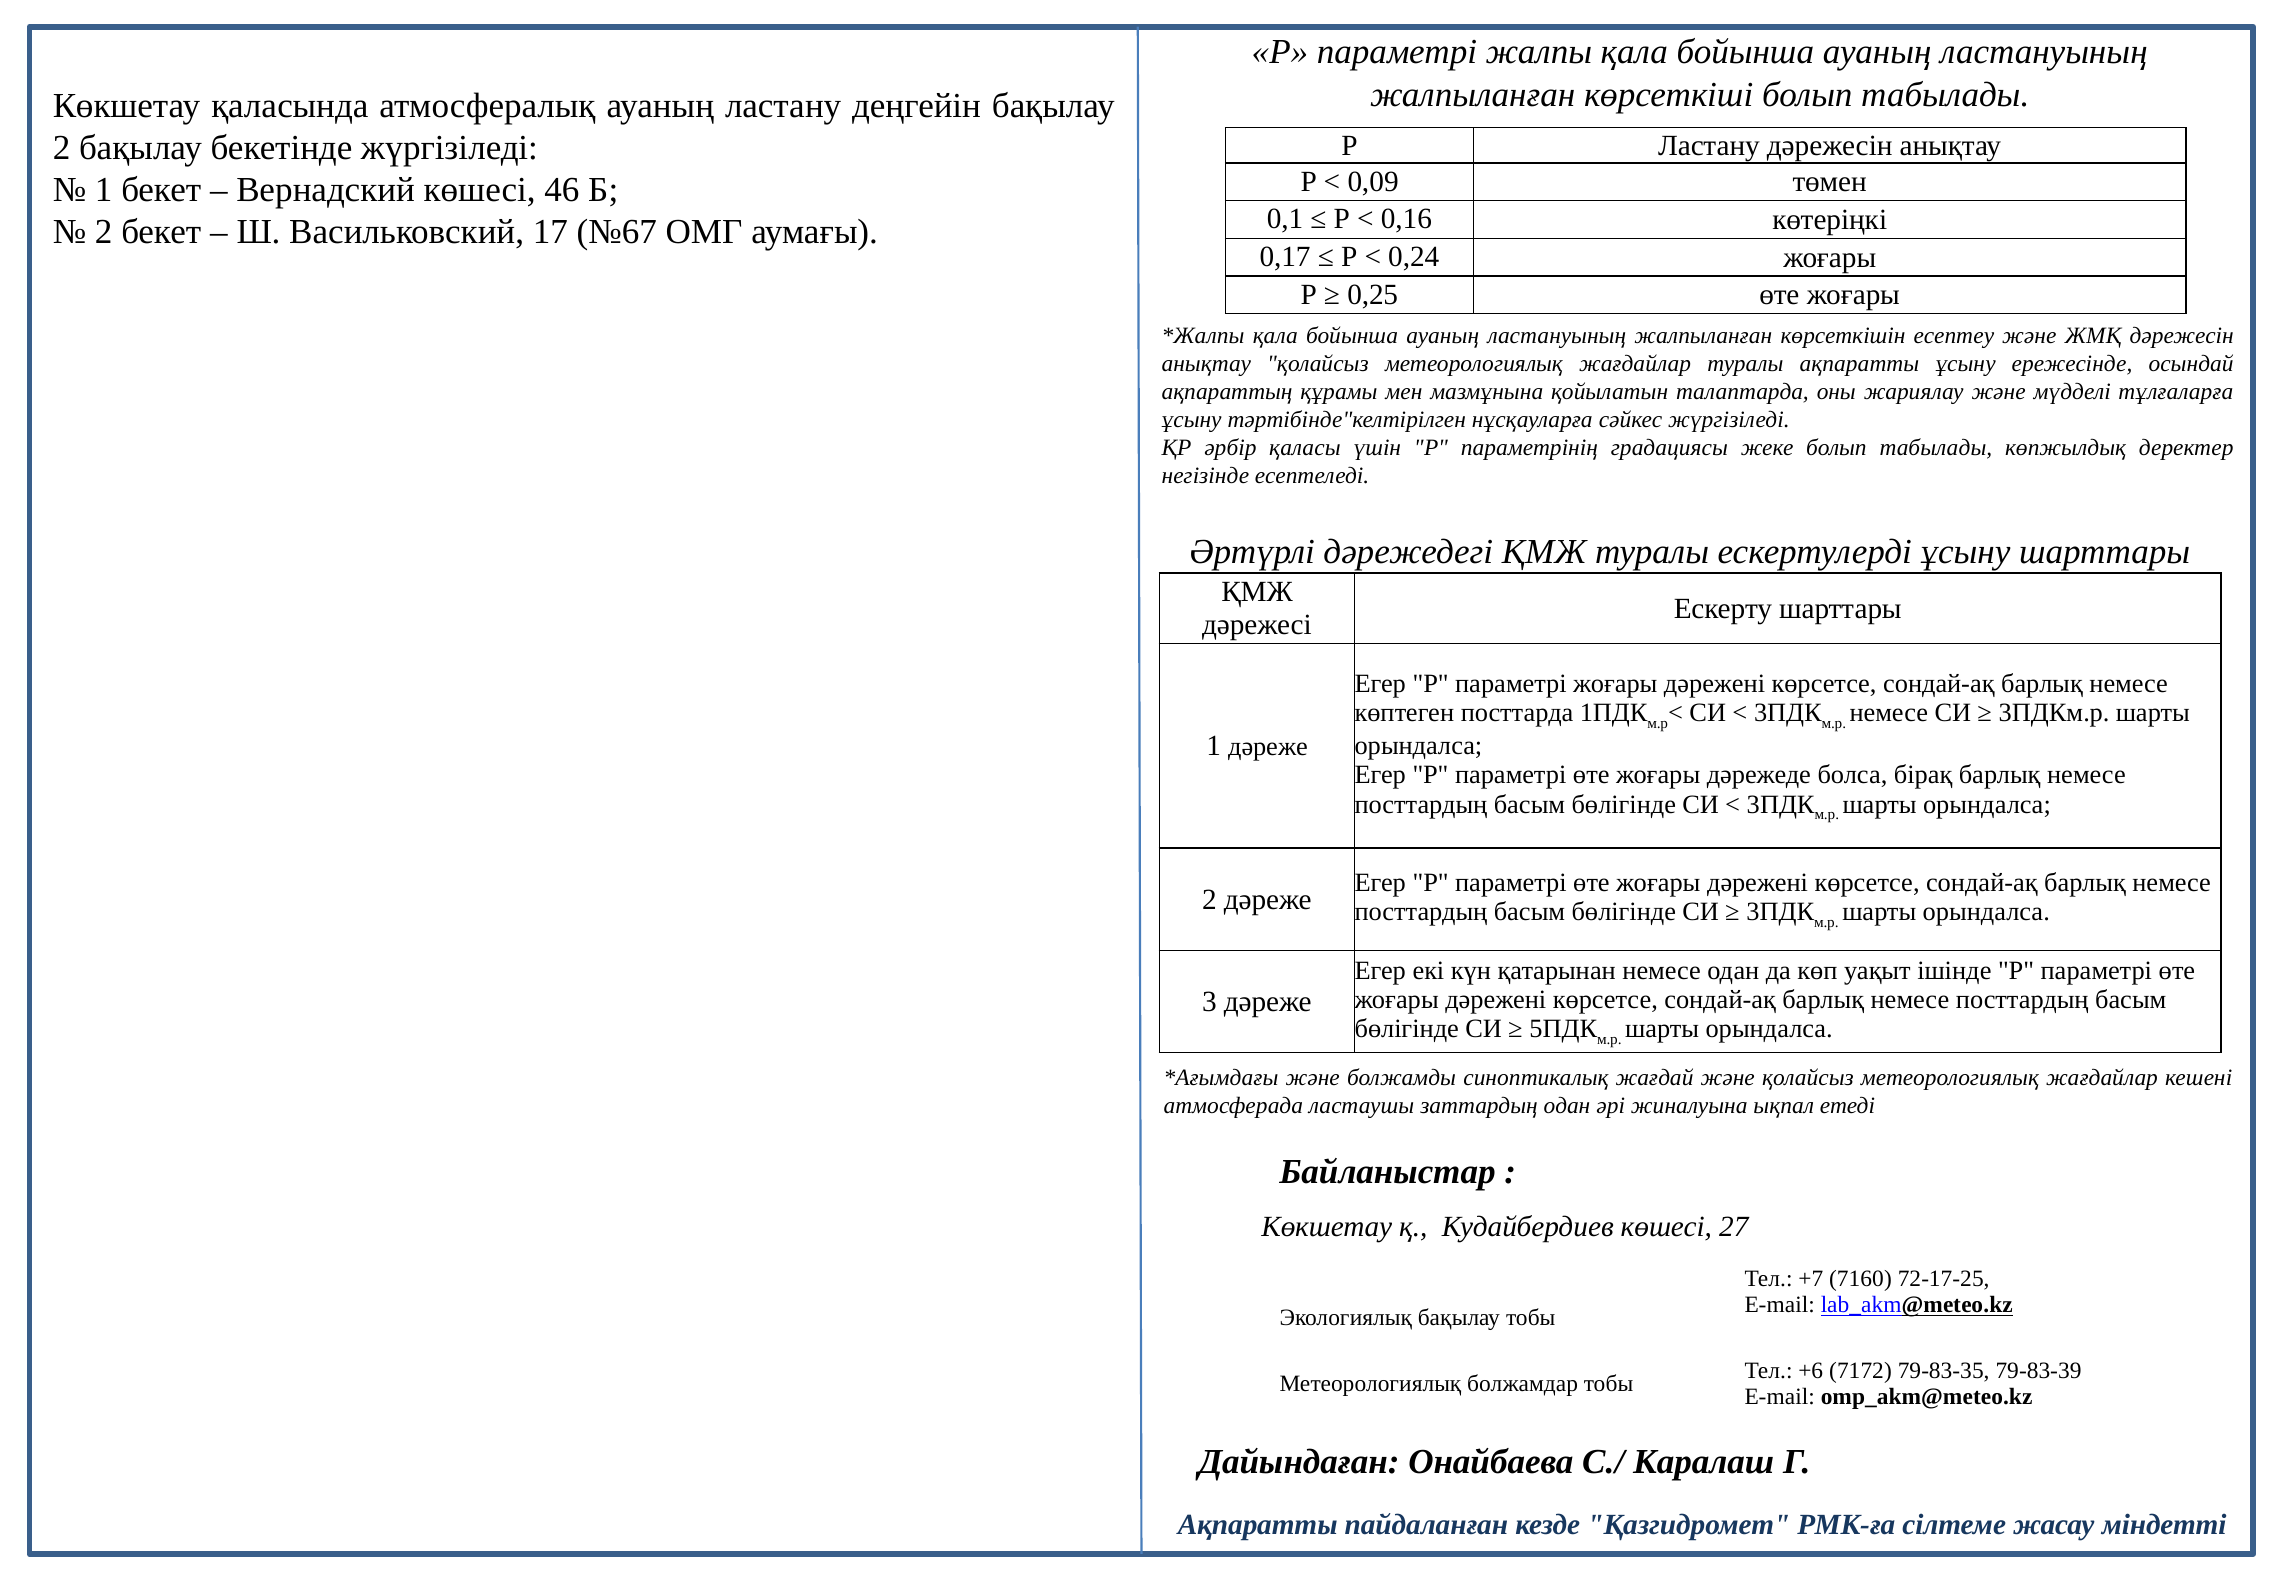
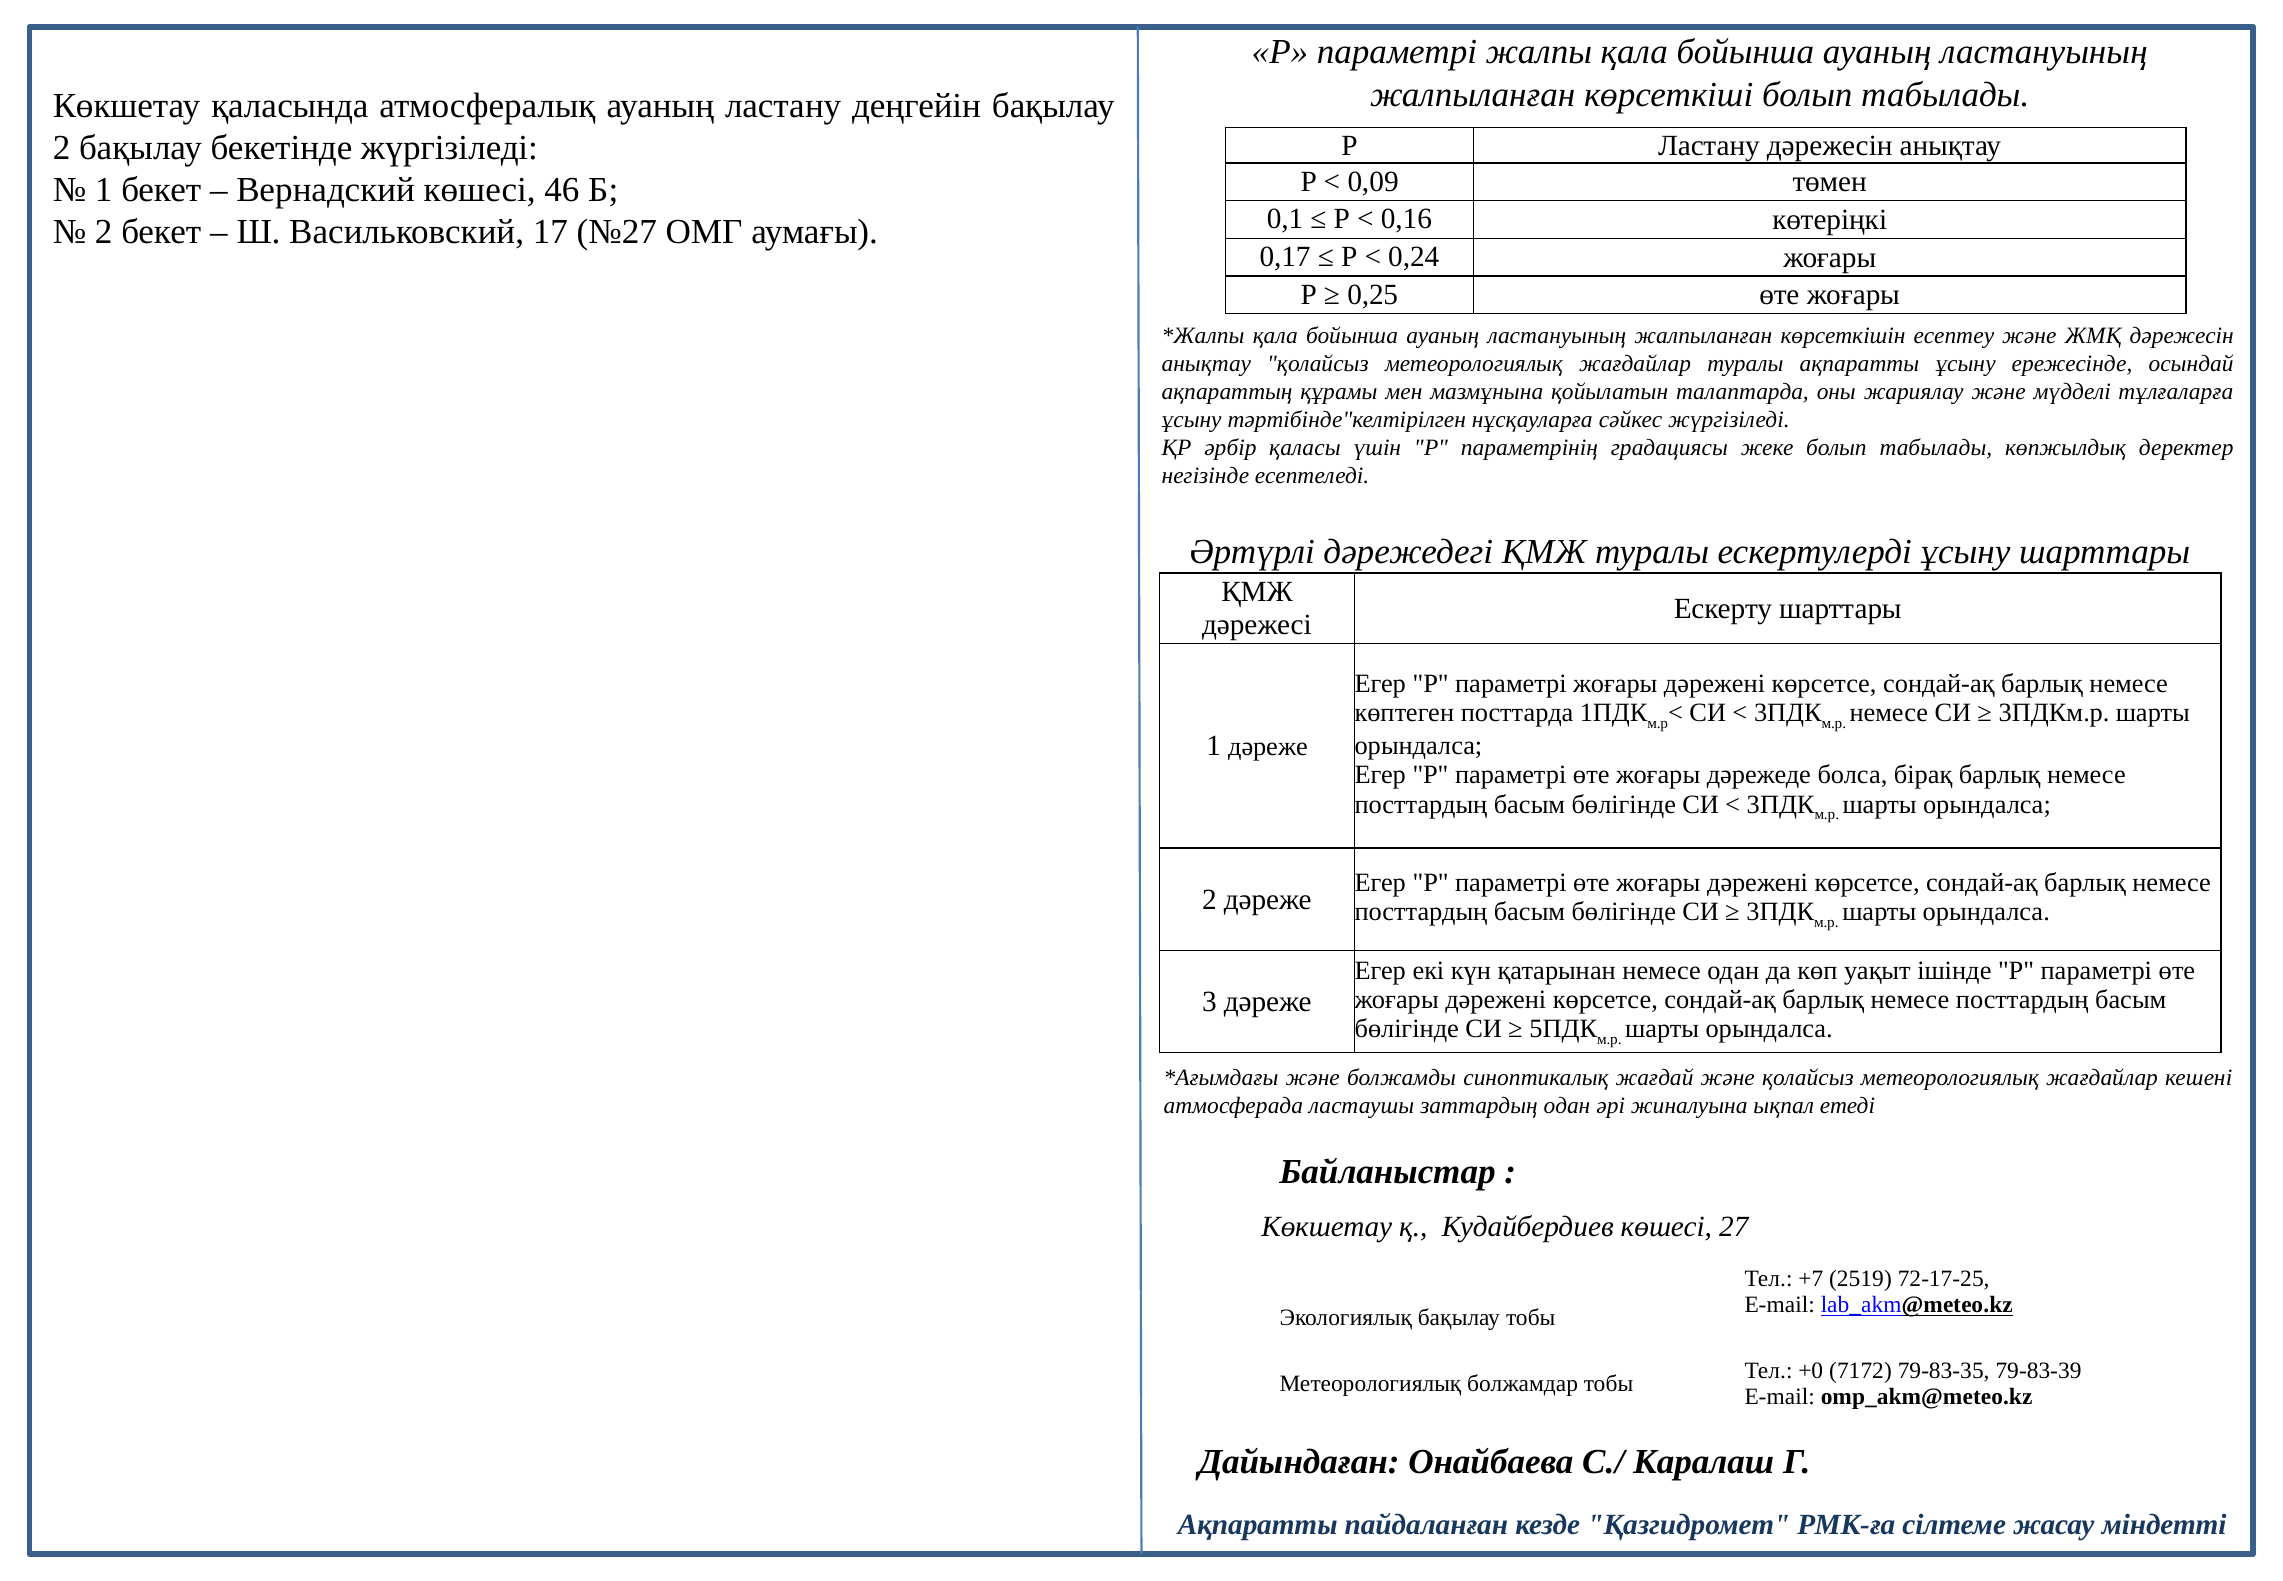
№67: №67 -> №27
7160: 7160 -> 2519
+6: +6 -> +0
